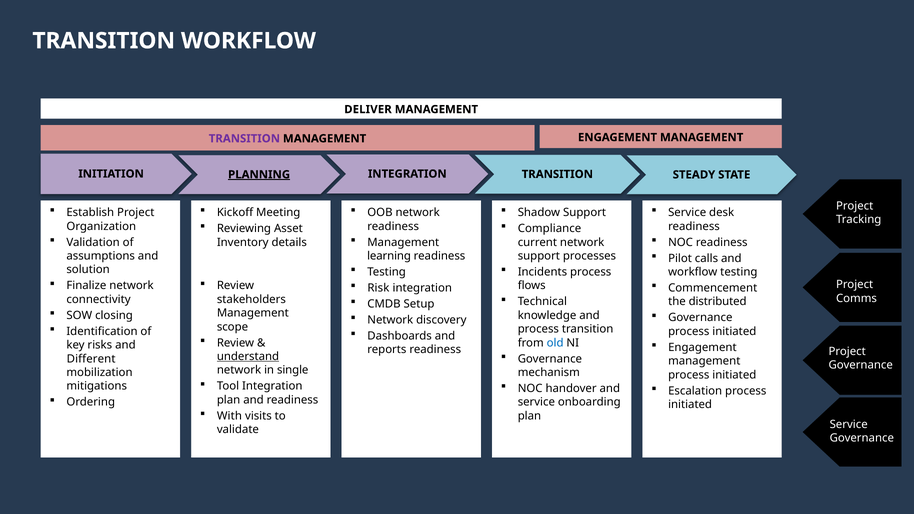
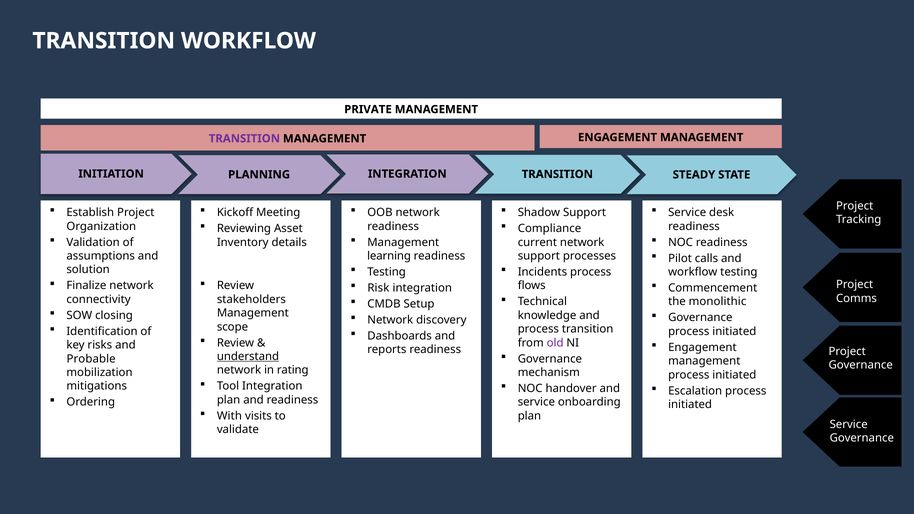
DELIVER: DELIVER -> PRIVATE
PLANNING underline: present -> none
distributed: distributed -> monolithic
old colour: blue -> purple
Different: Different -> Probable
single: single -> rating
